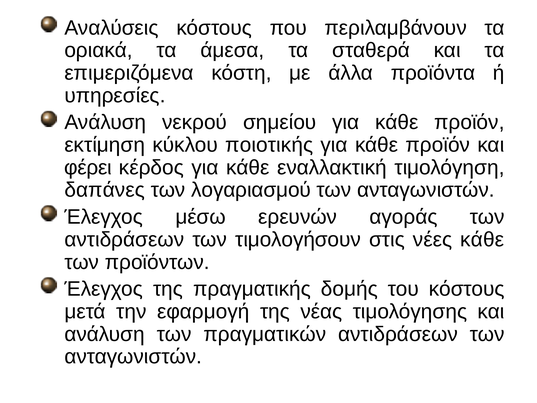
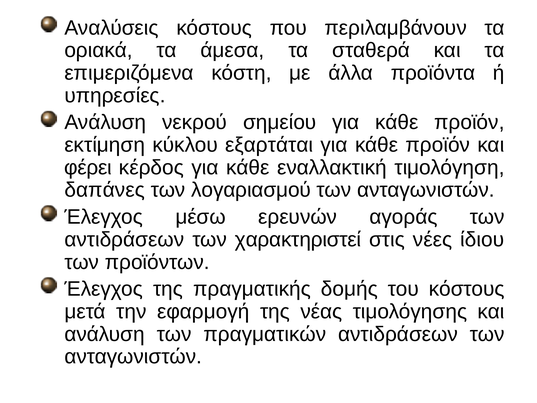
ποιοτικής: ποιοτικής -> εξαρτάται
τιμολογήσουν: τιμολογήσουν -> χαρακτηριστεί
νέες κάθε: κάθε -> ίδιου
